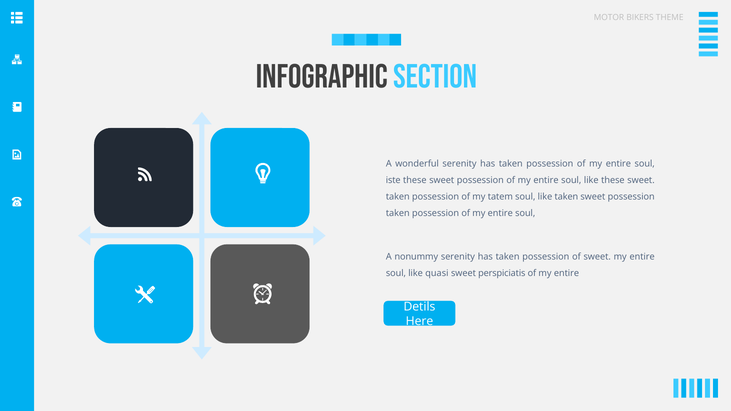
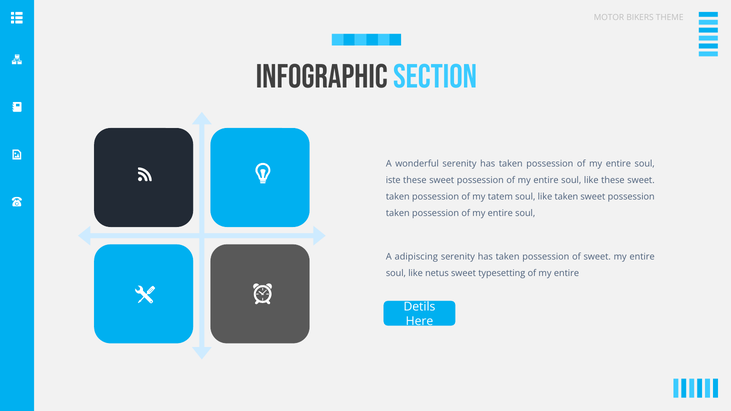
nonummy: nonummy -> adipiscing
quasi: quasi -> netus
perspiciatis: perspiciatis -> typesetting
